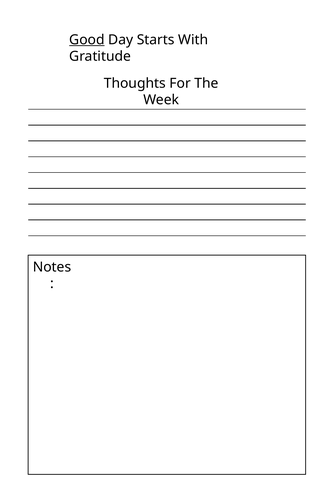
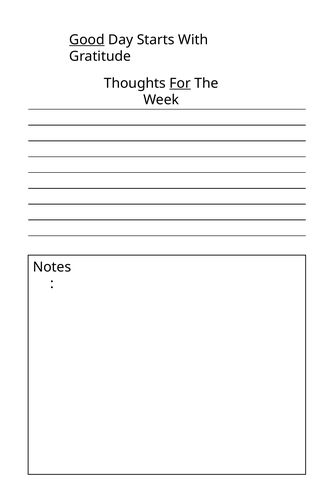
For underline: none -> present
